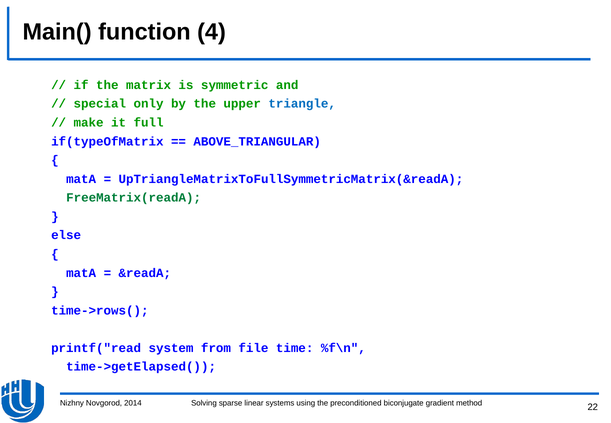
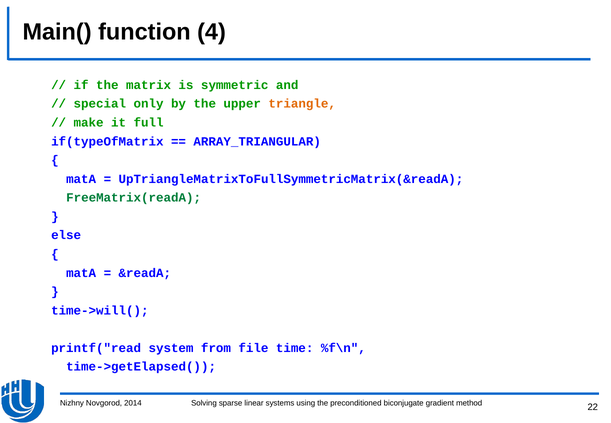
triangle colour: blue -> orange
ABOVE_TRIANGULAR: ABOVE_TRIANGULAR -> ARRAY_TRIANGULAR
time->rows(: time->rows( -> time->will(
